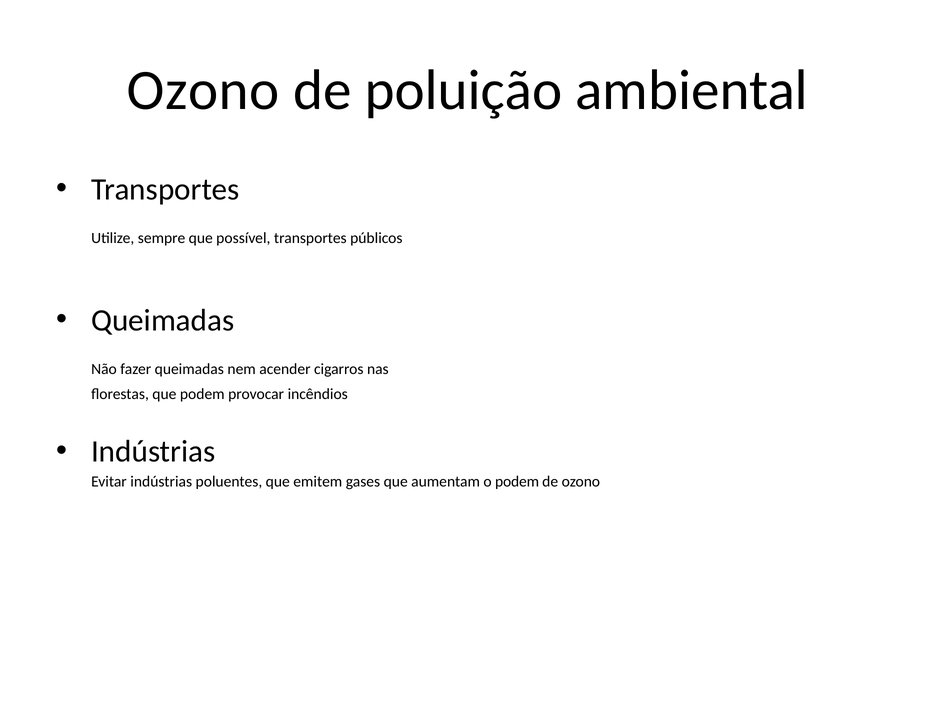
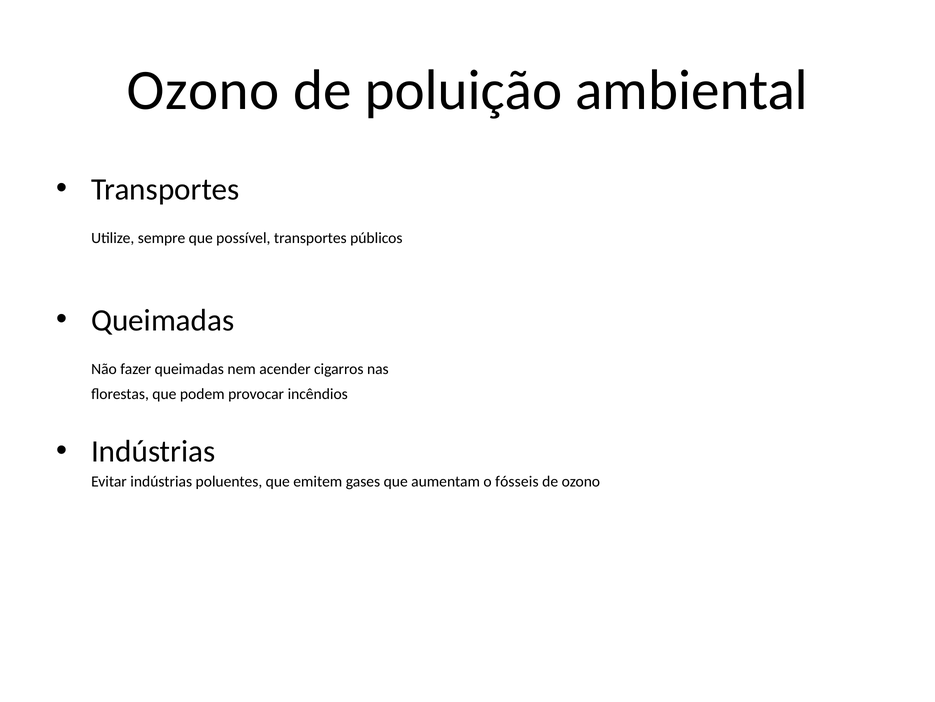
o podem: podem -> fósseis
